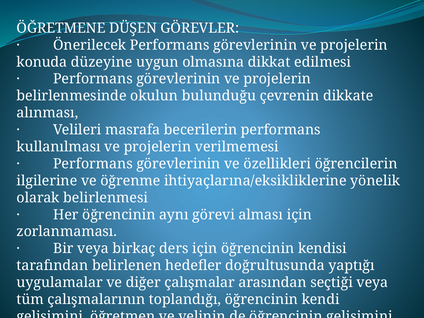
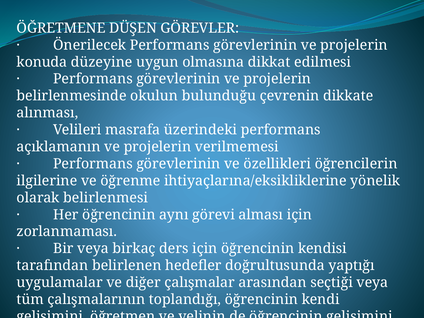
becerilerin: becerilerin -> üzerindeki
kullanılması: kullanılması -> açıklamanın
